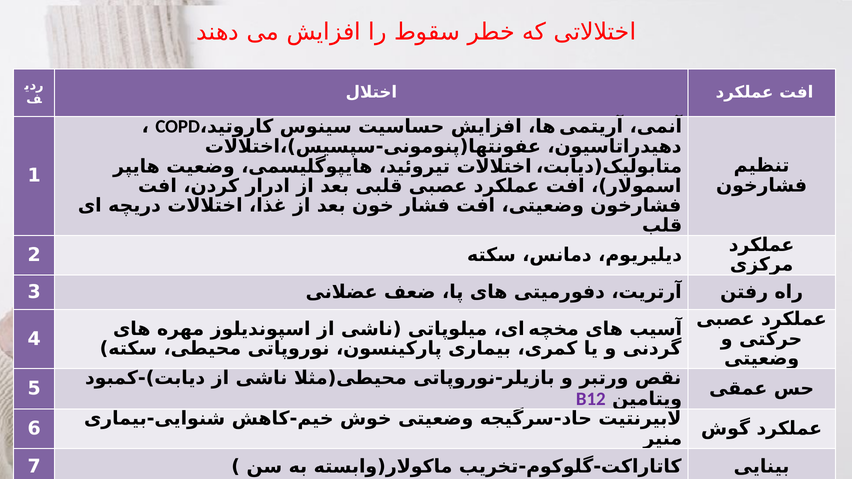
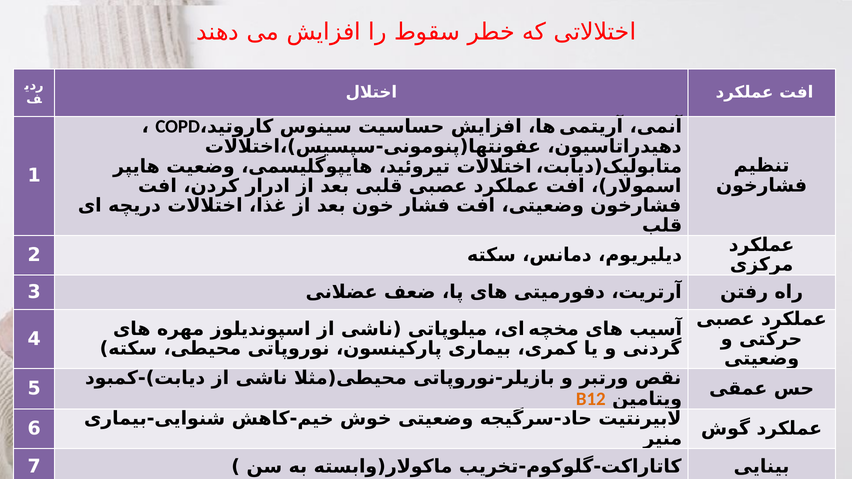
B12 colour: purple -> orange
